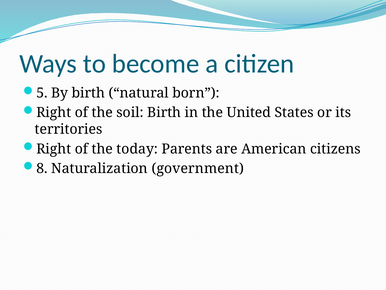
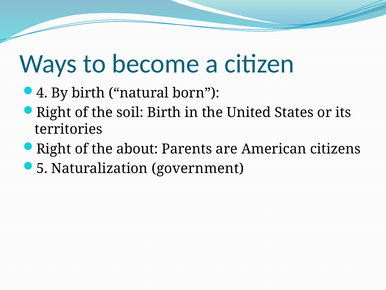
5: 5 -> 4
today: today -> about
8: 8 -> 5
